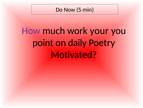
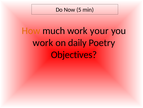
How colour: purple -> orange
point at (43, 43): point -> work
Motivated: Motivated -> Objectives
